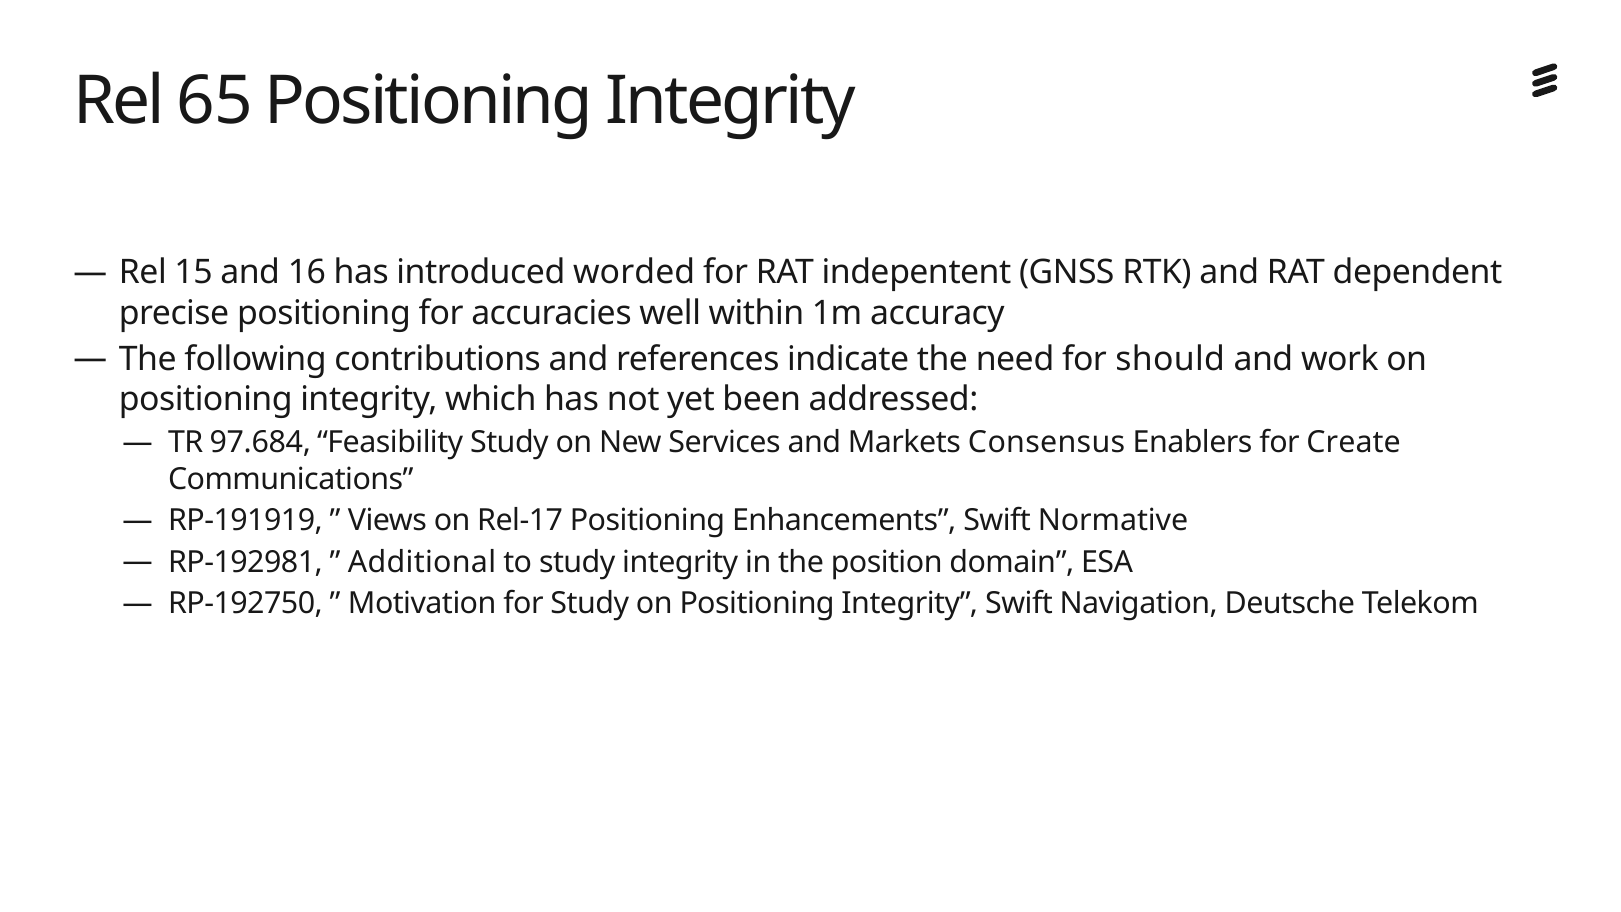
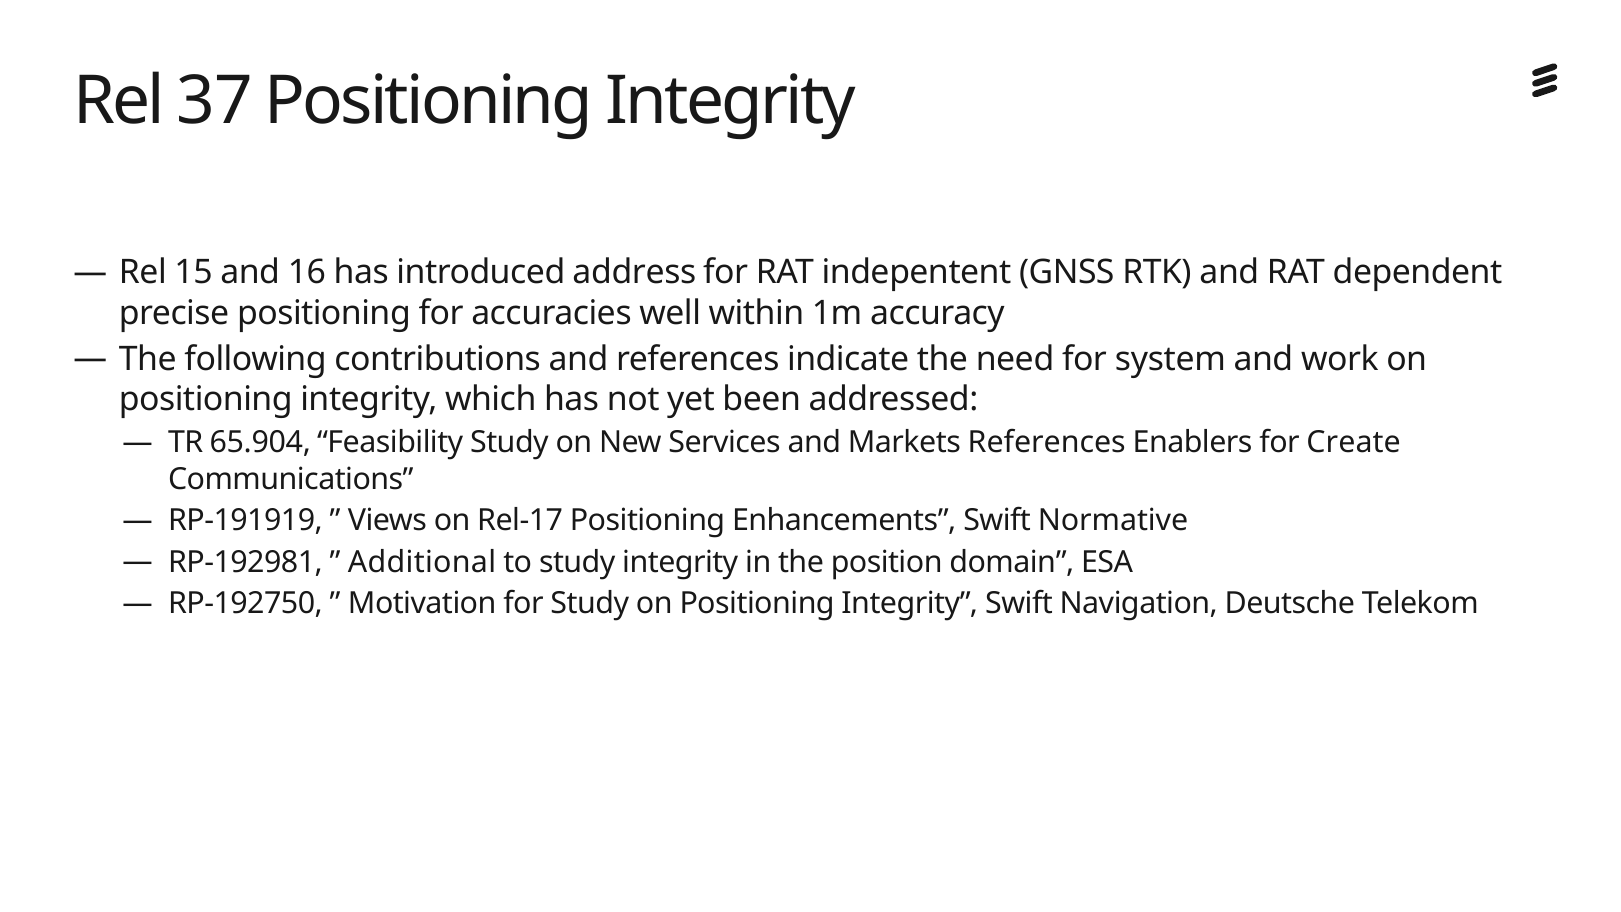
65: 65 -> 37
worded: worded -> address
should: should -> system
97.684: 97.684 -> 65.904
Markets Consensus: Consensus -> References
